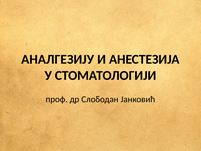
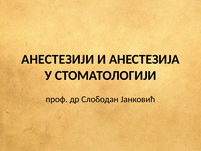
АНАЛГЕЗИЈУ: АНАЛГЕЗИЈУ -> АНЕСТЕЗИЈИ
